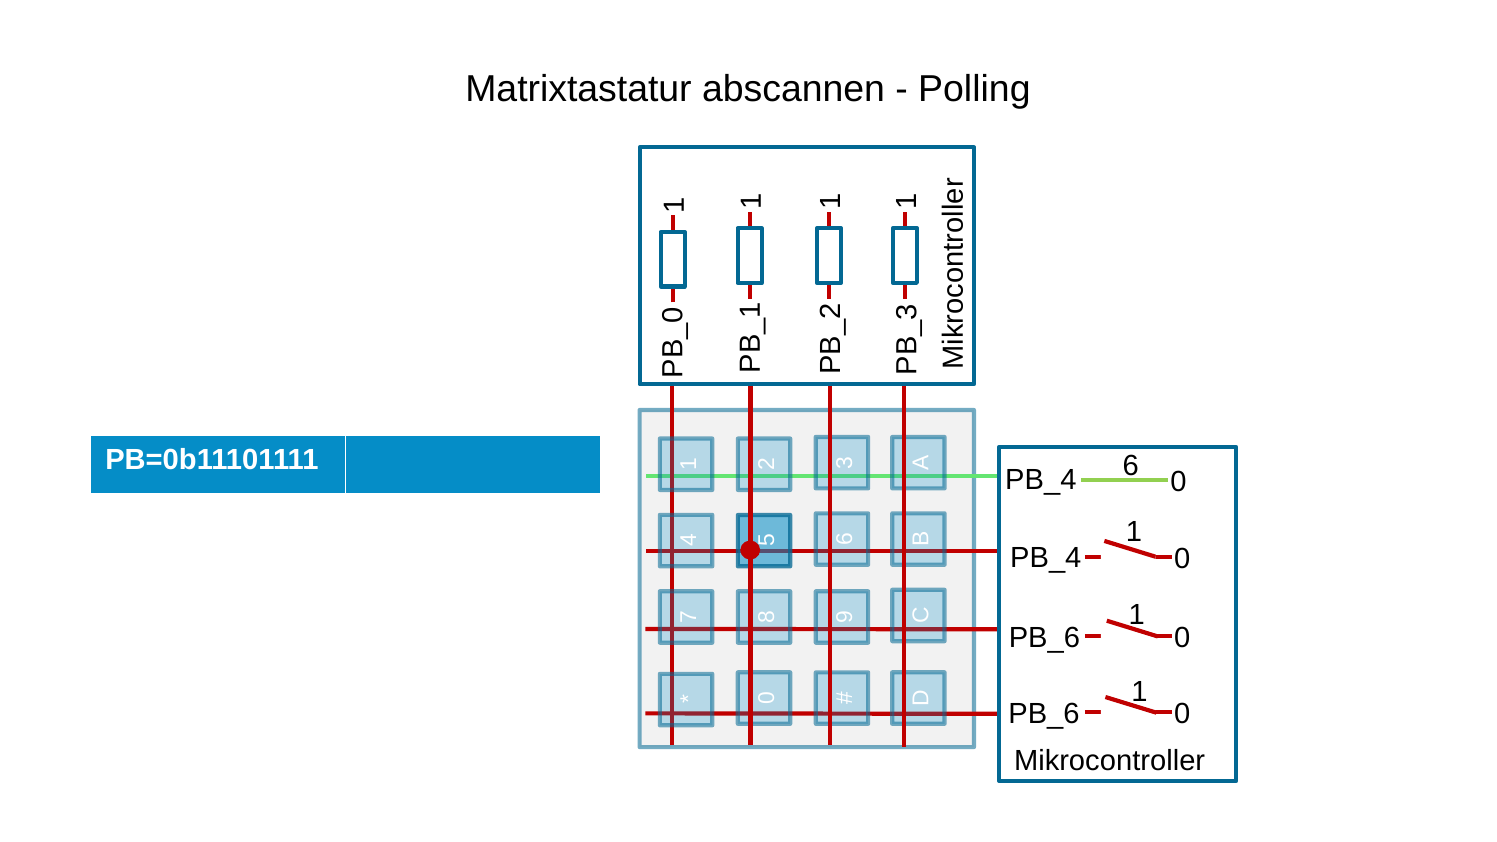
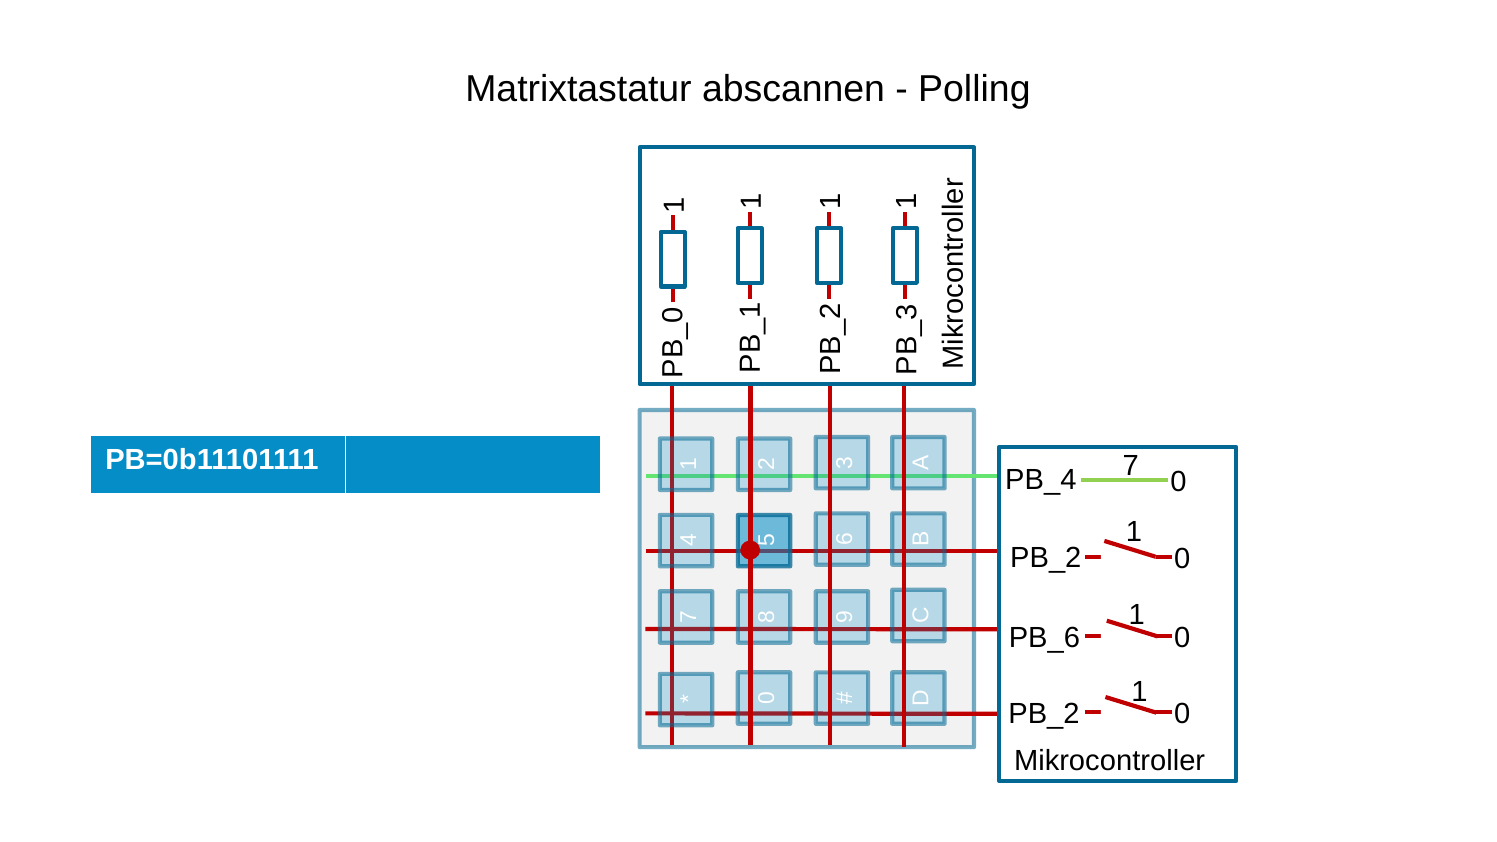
PB=0b11101111 6: 6 -> 7
PB_4 at (1046, 558): PB_4 -> PB_2
PB_6 at (1044, 714): PB_6 -> PB_2
